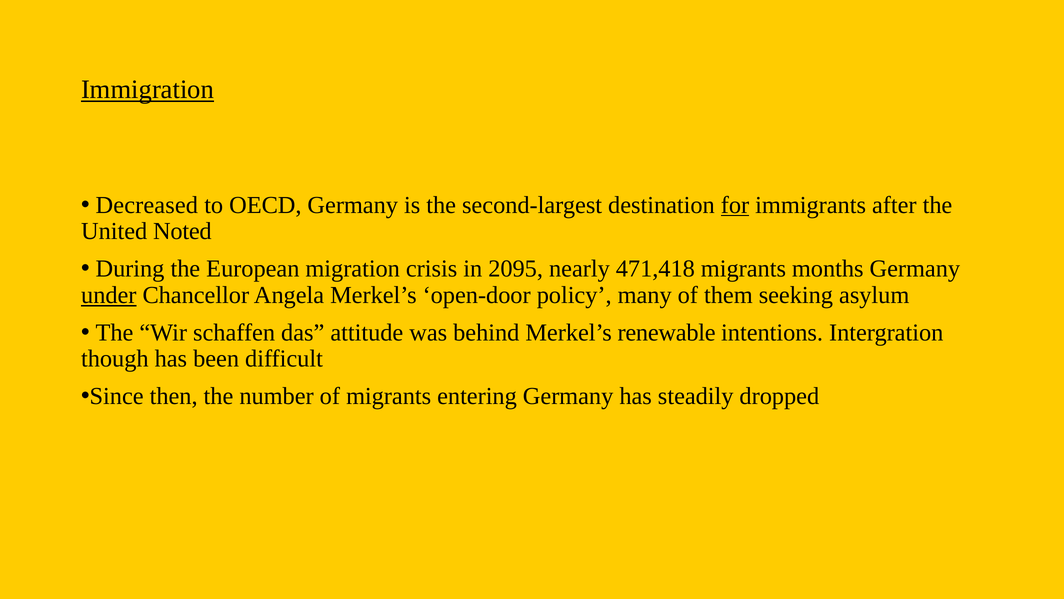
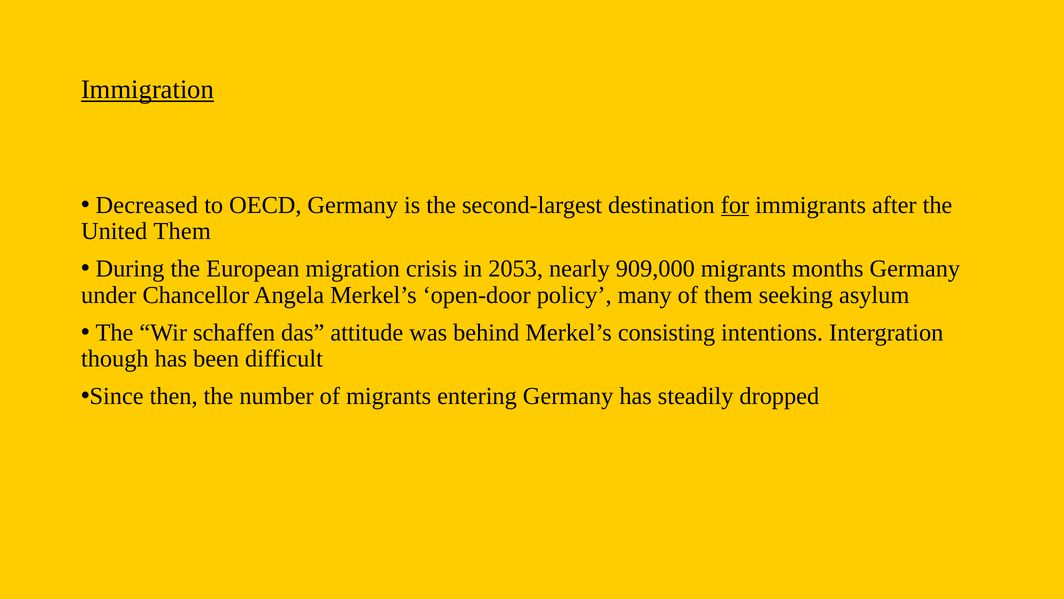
United Noted: Noted -> Them
2095: 2095 -> 2053
471,418: 471,418 -> 909,000
under underline: present -> none
renewable: renewable -> consisting
